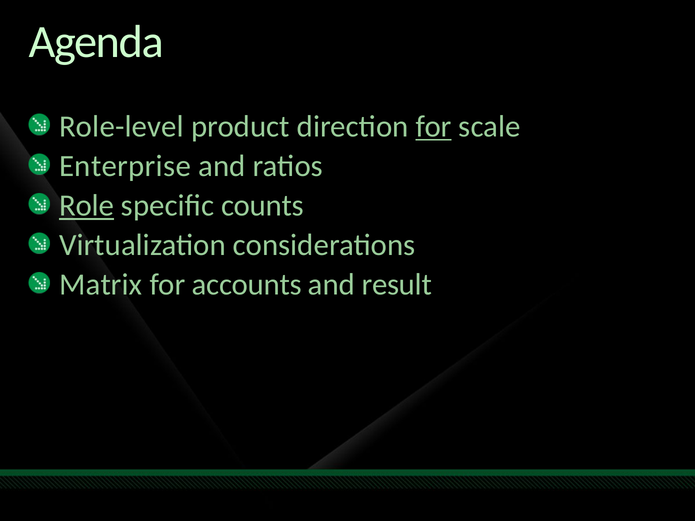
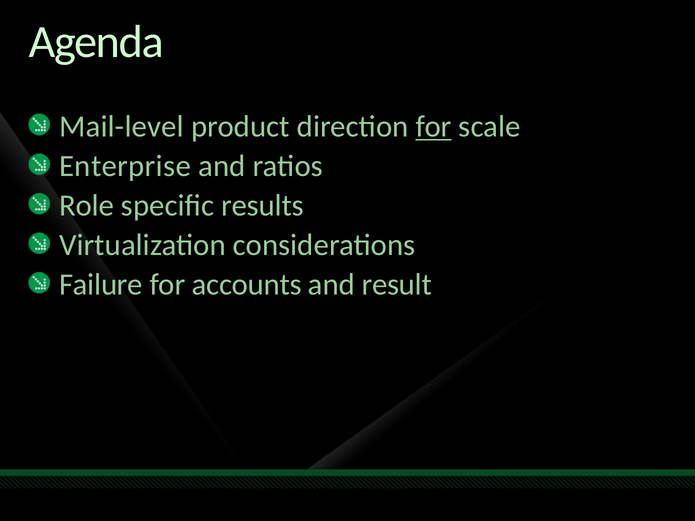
Role-level: Role-level -> Mail-level
Role underline: present -> none
counts: counts -> results
Matrix: Matrix -> Failure
